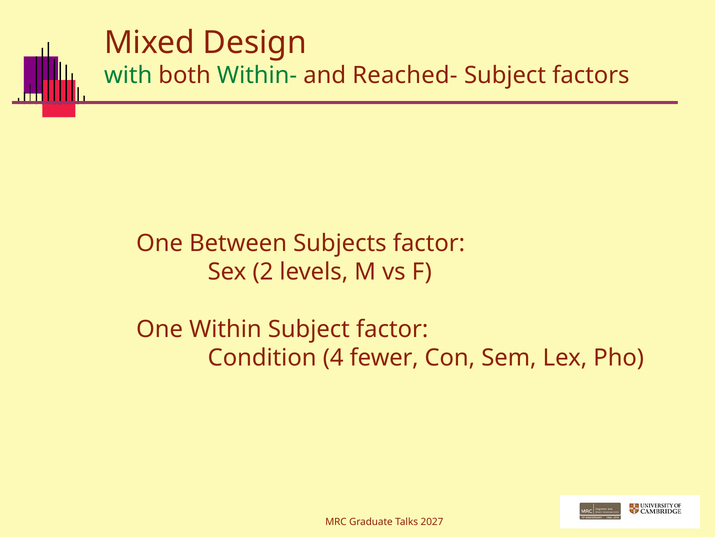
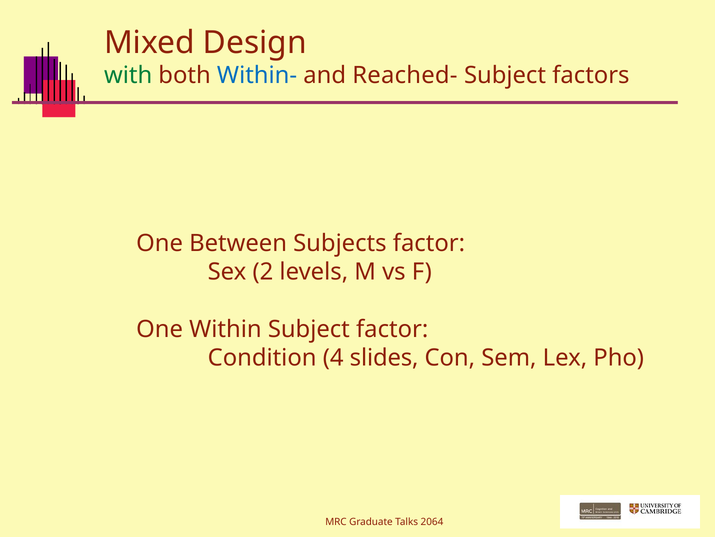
Within- colour: green -> blue
fewer: fewer -> slides
2027: 2027 -> 2064
